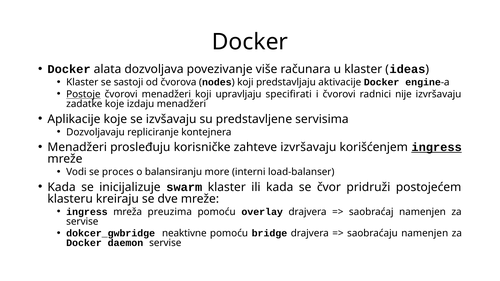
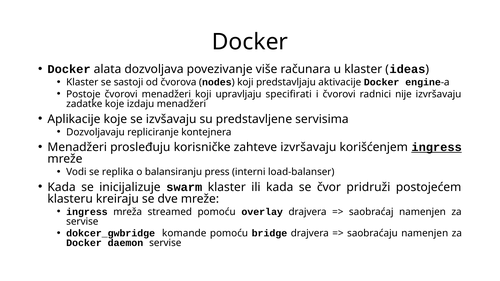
Postoje underline: present -> none
proces: proces -> replika
more: more -> press
preuzima: preuzima -> streamed
neaktivne: neaktivne -> komande
